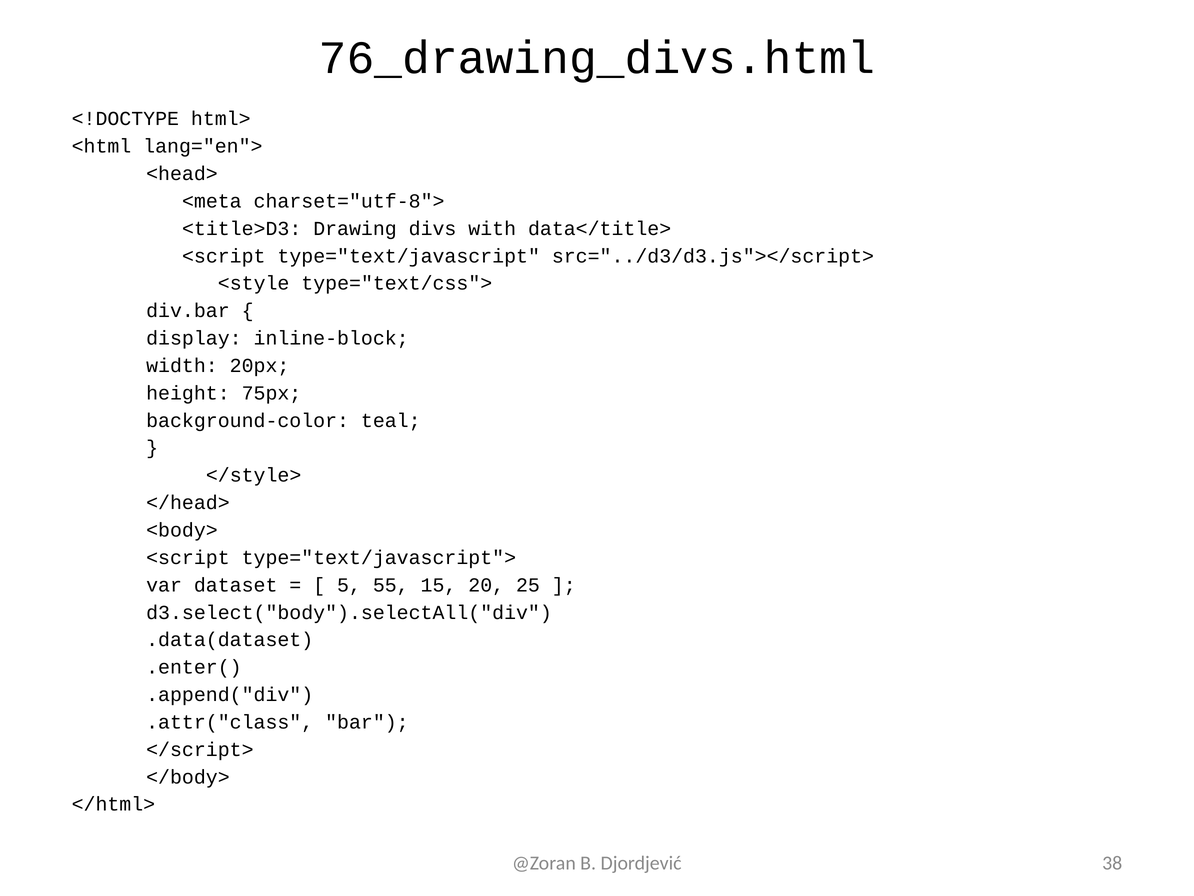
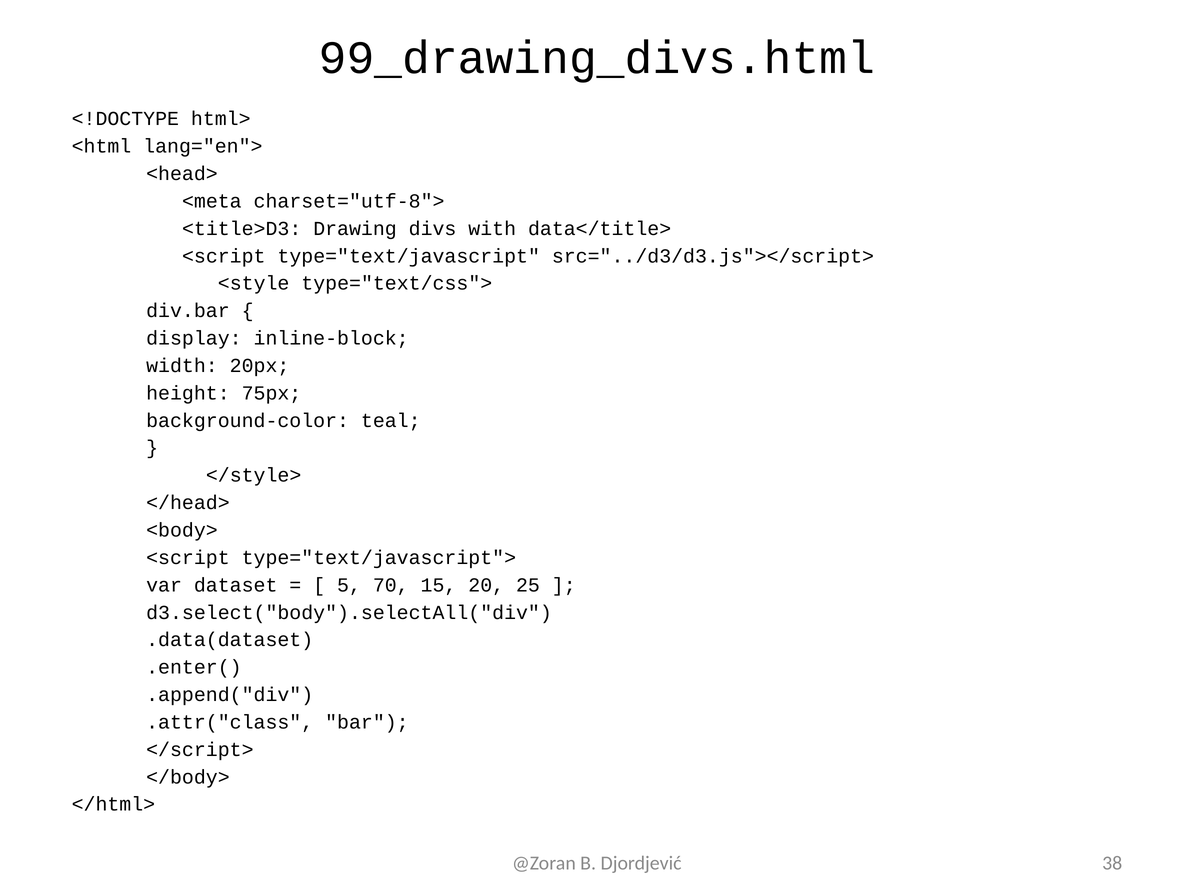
76_drawing_divs.html: 76_drawing_divs.html -> 99_drawing_divs.html
55: 55 -> 70
